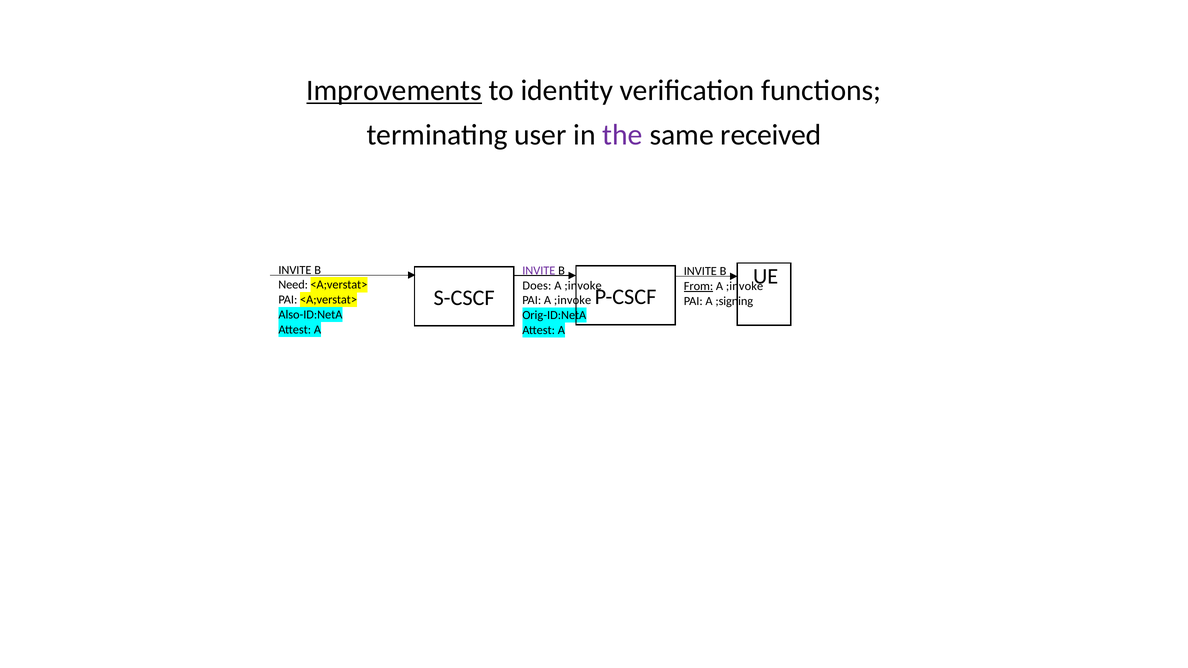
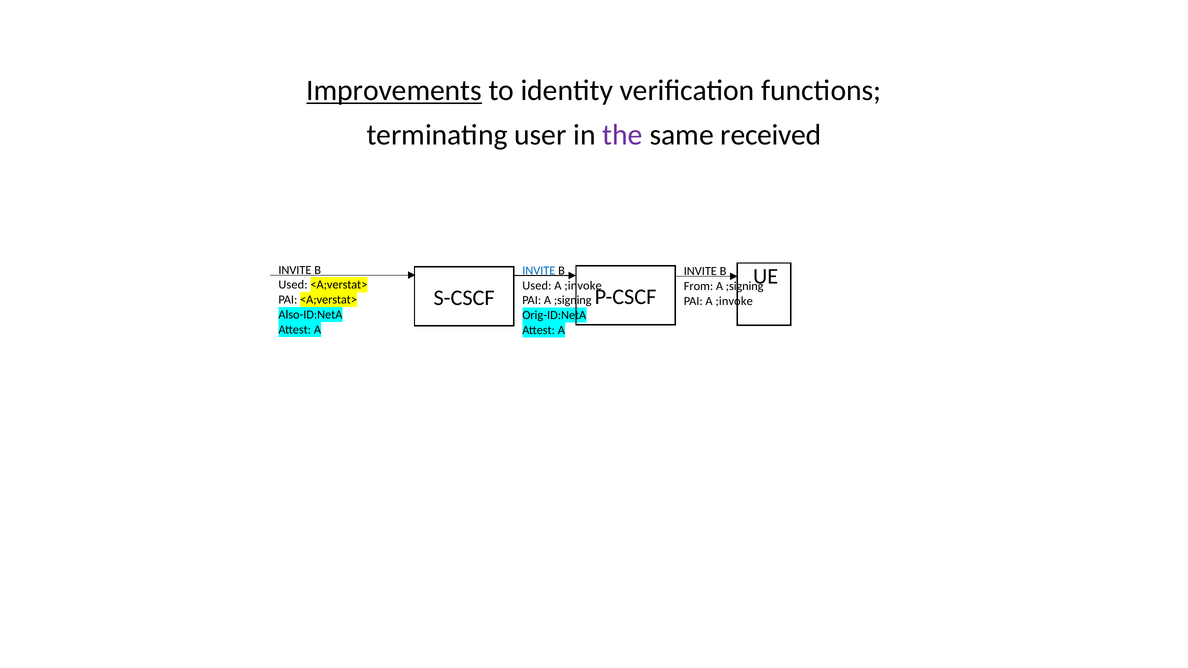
INVITE at (539, 271) colour: purple -> blue
Need at (293, 285): Need -> Used
Does at (537, 286): Does -> Used
From underline: present -> none
;invoke at (745, 286): ;invoke -> ;signing
PAI A ;invoke: ;invoke -> ;signing
PAI A ;signing: ;signing -> ;invoke
